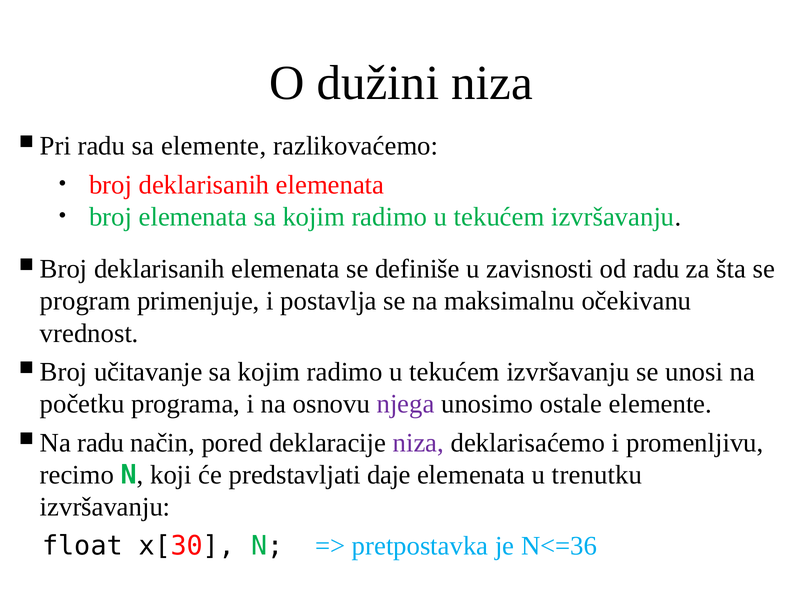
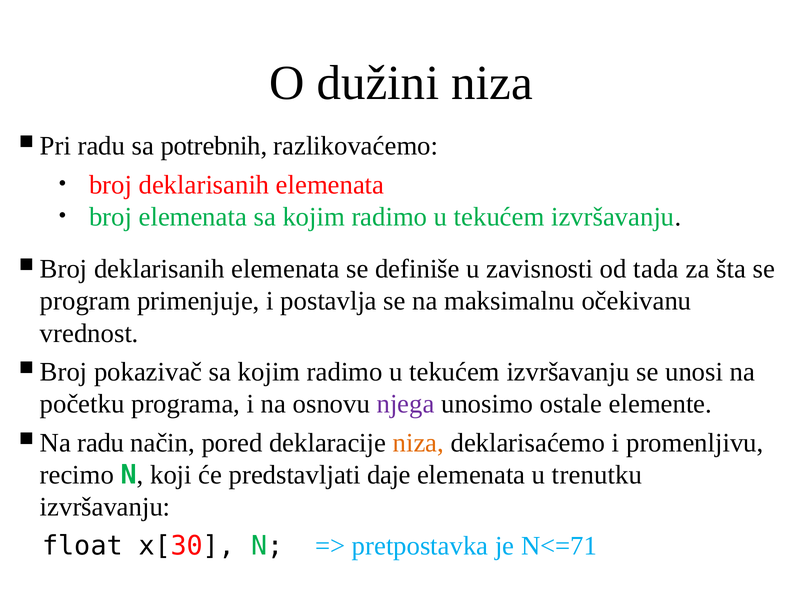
sa elemente: elemente -> potrebnih
od radu: radu -> tada
učitavanje: učitavanje -> pokazivač
niza at (418, 443) colour: purple -> orange
N<=36: N<=36 -> N<=71
